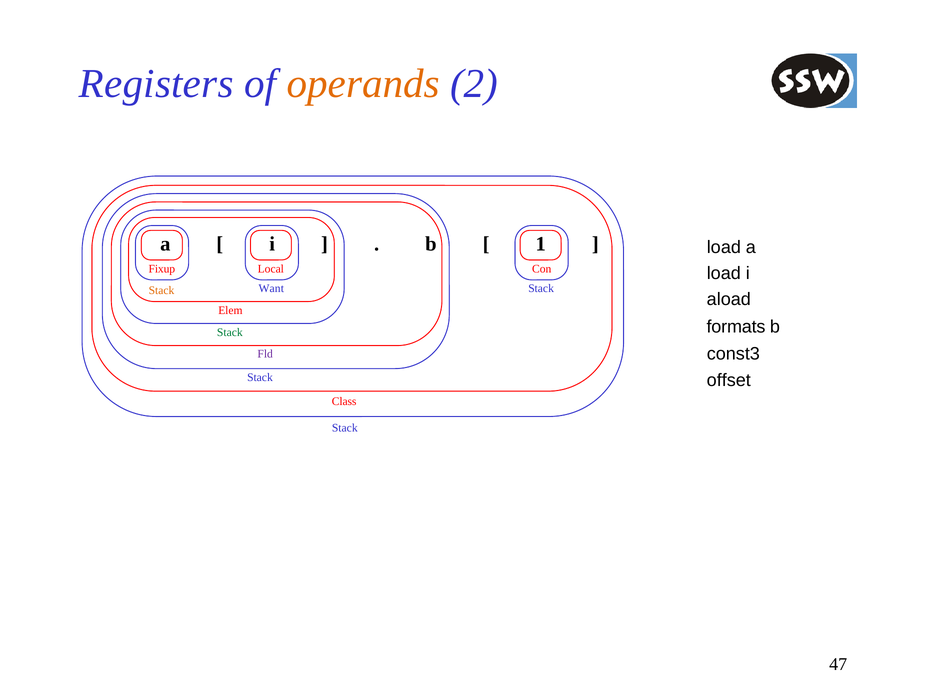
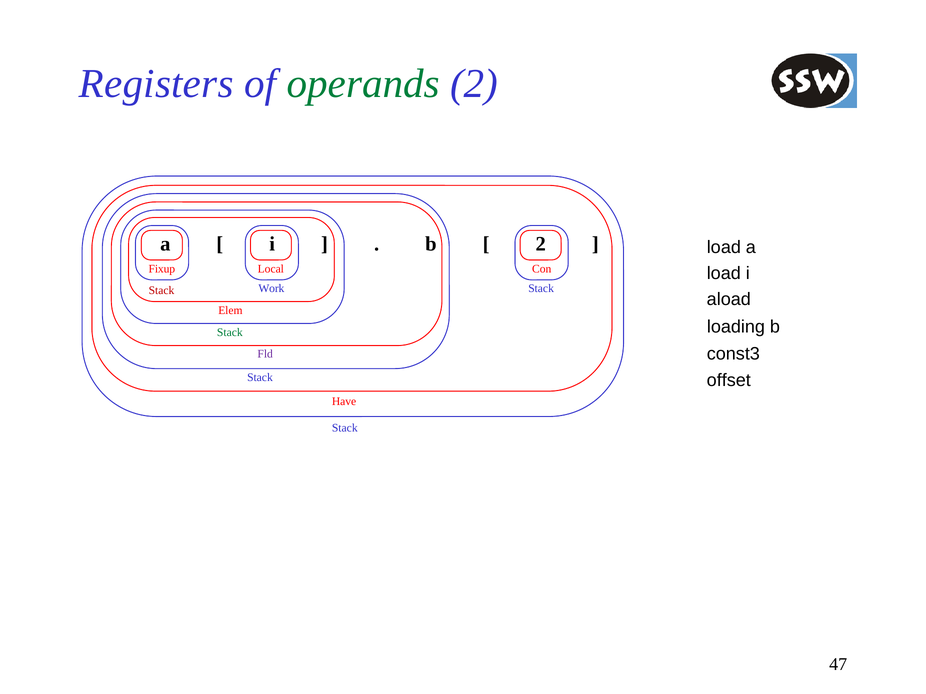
operands colour: orange -> green
1 at (541, 244): 1 -> 2
Want: Want -> Work
Stack at (162, 291) colour: orange -> red
formats: formats -> loading
Class: Class -> Have
